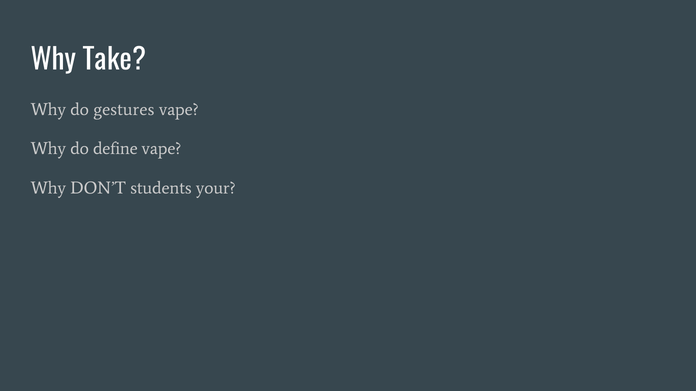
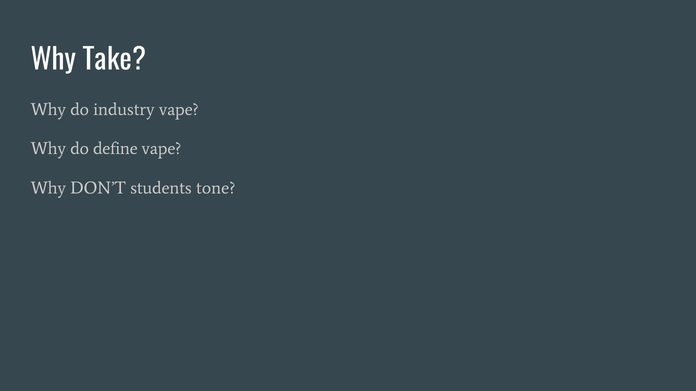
gestures: gestures -> industry
your: your -> tone
